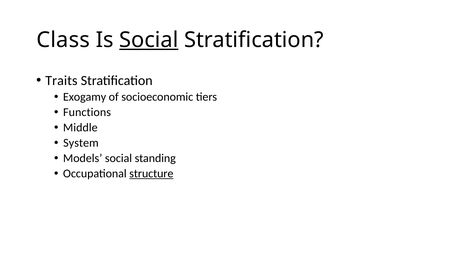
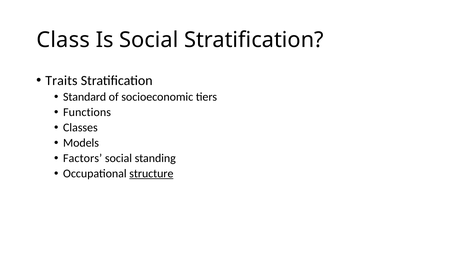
Social at (149, 40) underline: present -> none
Exogamy: Exogamy -> Standard
Middle: Middle -> Classes
System: System -> Models
Models: Models -> Factors
